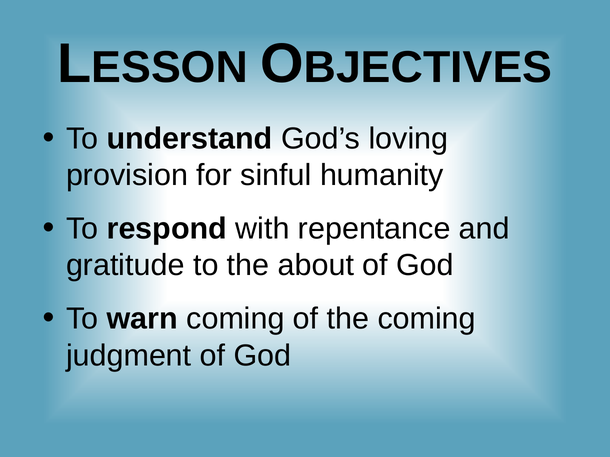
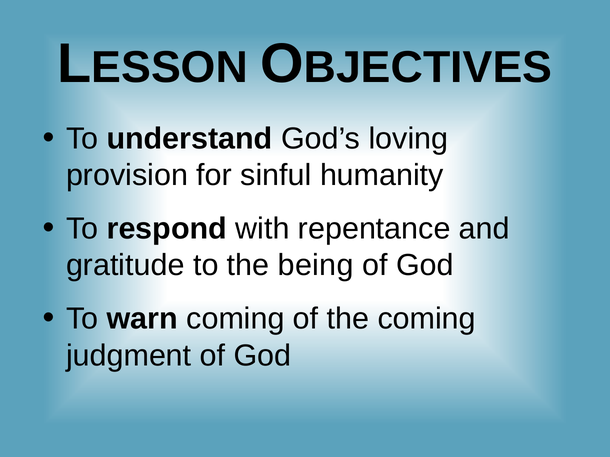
about: about -> being
